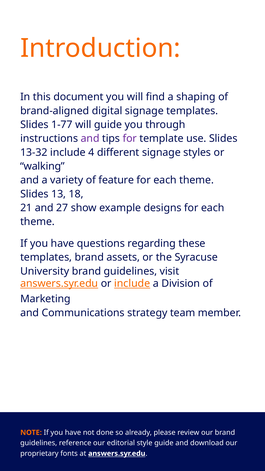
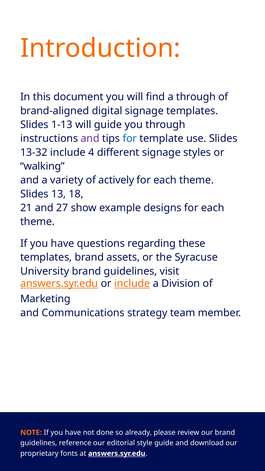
a shaping: shaping -> through
1-77: 1-77 -> 1-13
for at (130, 138) colour: purple -> blue
feature: feature -> actively
